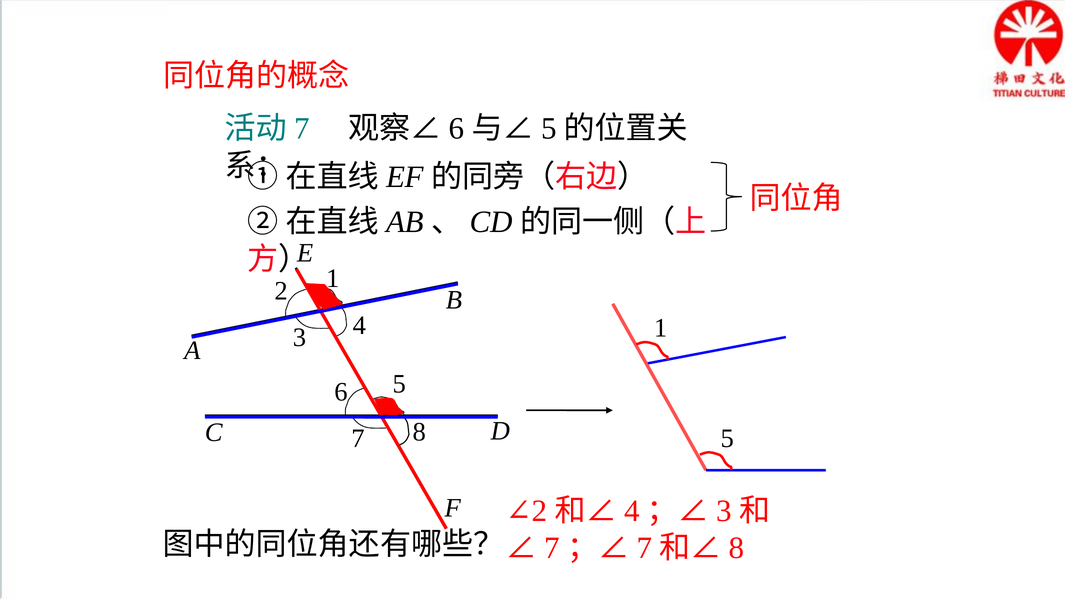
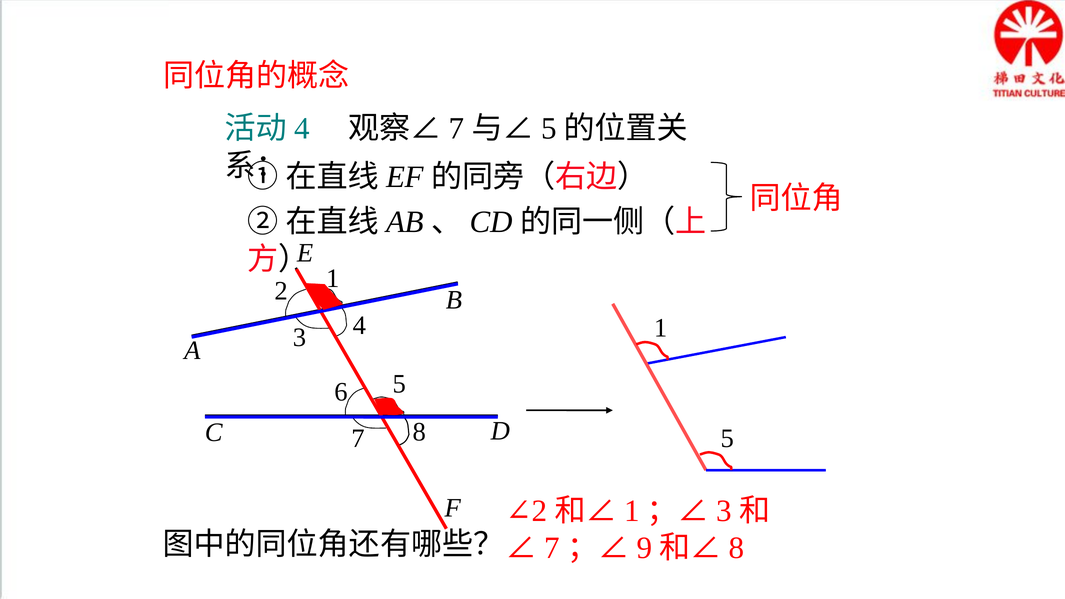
7 at (302, 129): 7 -> 4
6 at (456, 129): 6 -> 7
4 at (632, 511): 4 -> 1
7 at (644, 548): 7 -> 9
